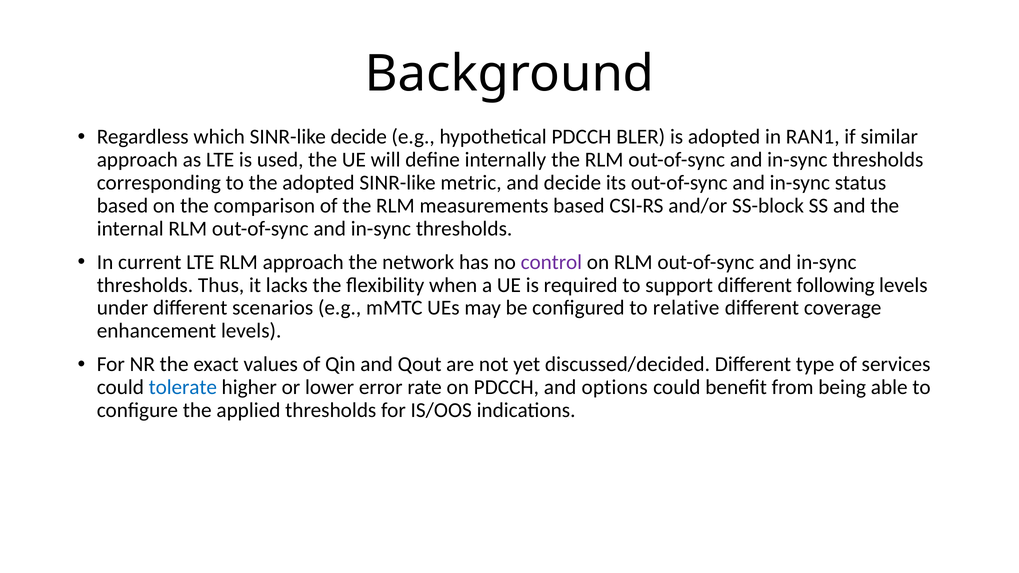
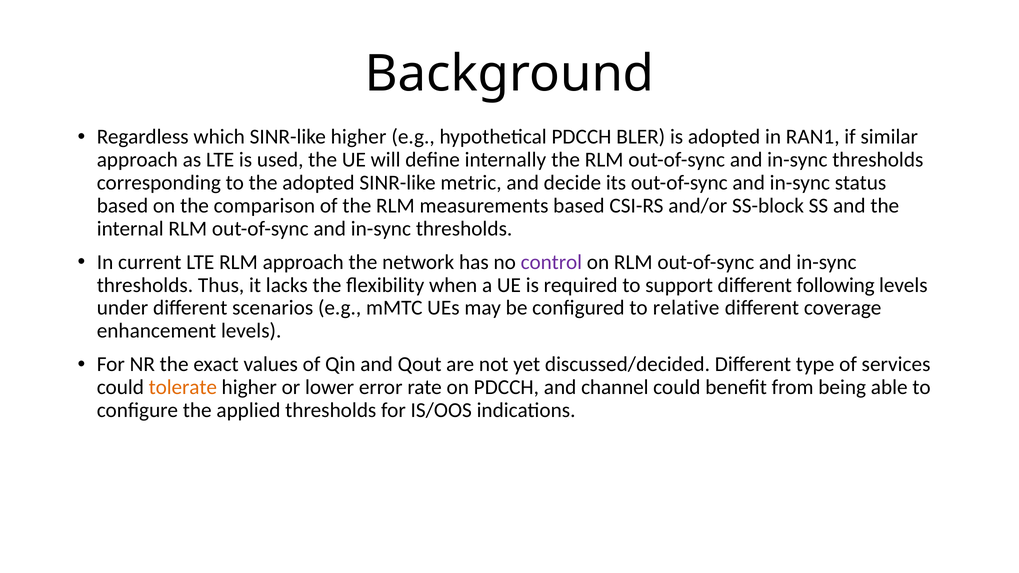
SINR-like decide: decide -> higher
tolerate colour: blue -> orange
options: options -> channel
